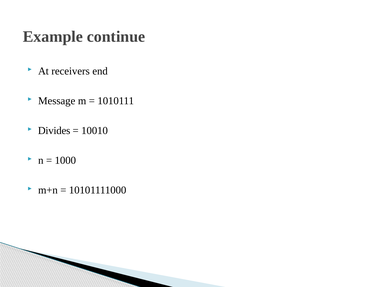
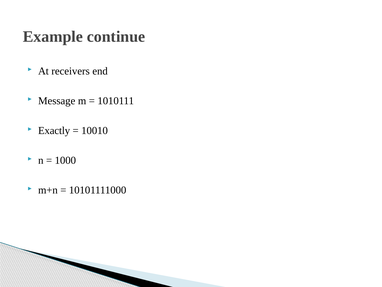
Divides: Divides -> Exactly
